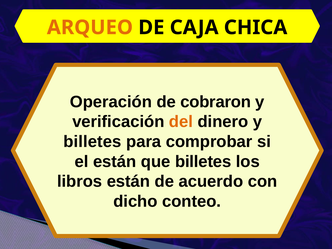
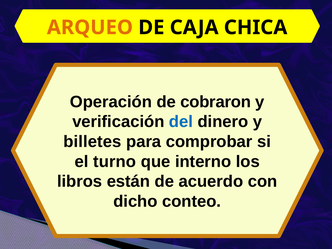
del colour: orange -> blue
el están: están -> turno
que billetes: billetes -> interno
